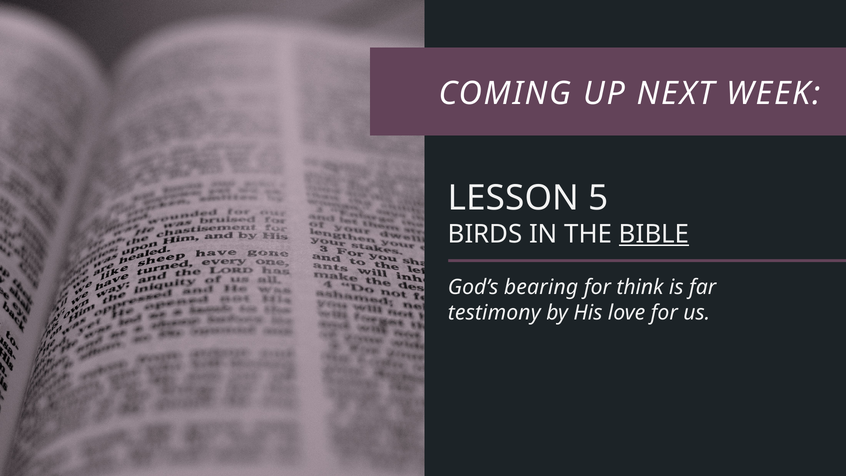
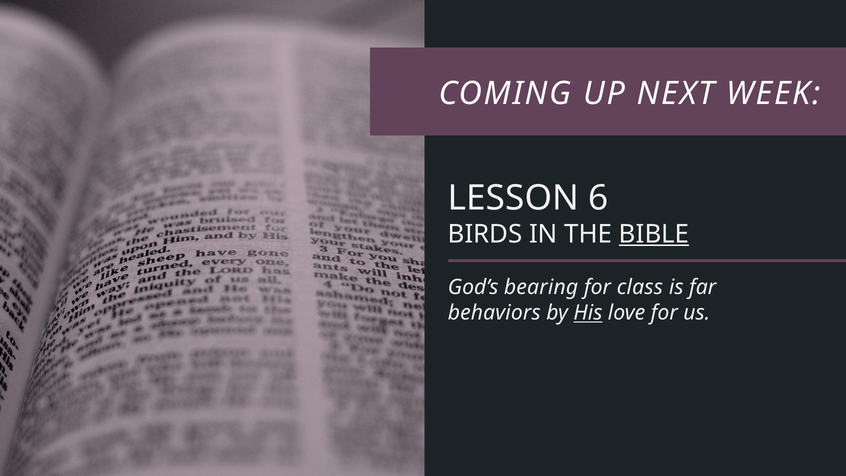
5: 5 -> 6
think: think -> class
testimony: testimony -> behaviors
His underline: none -> present
